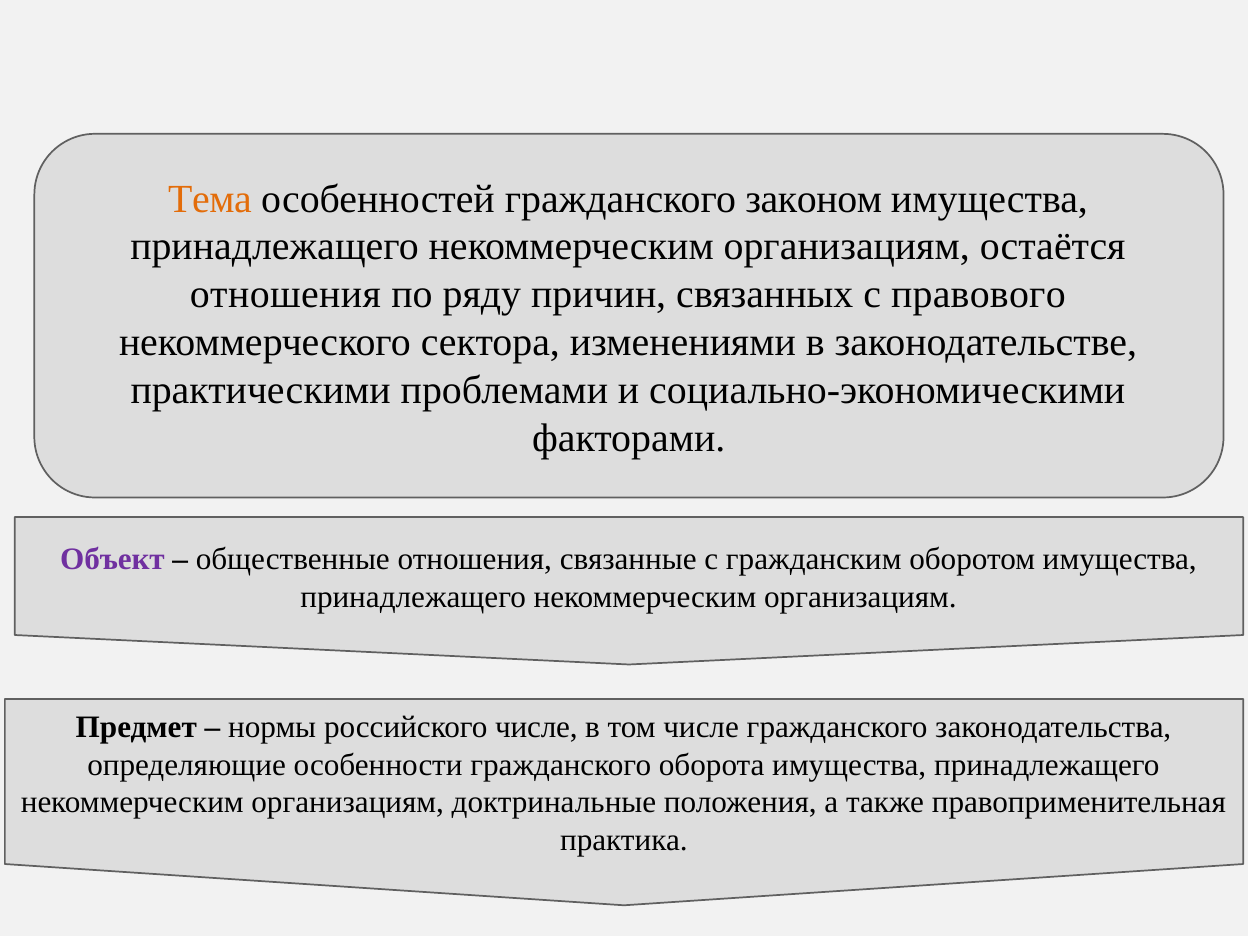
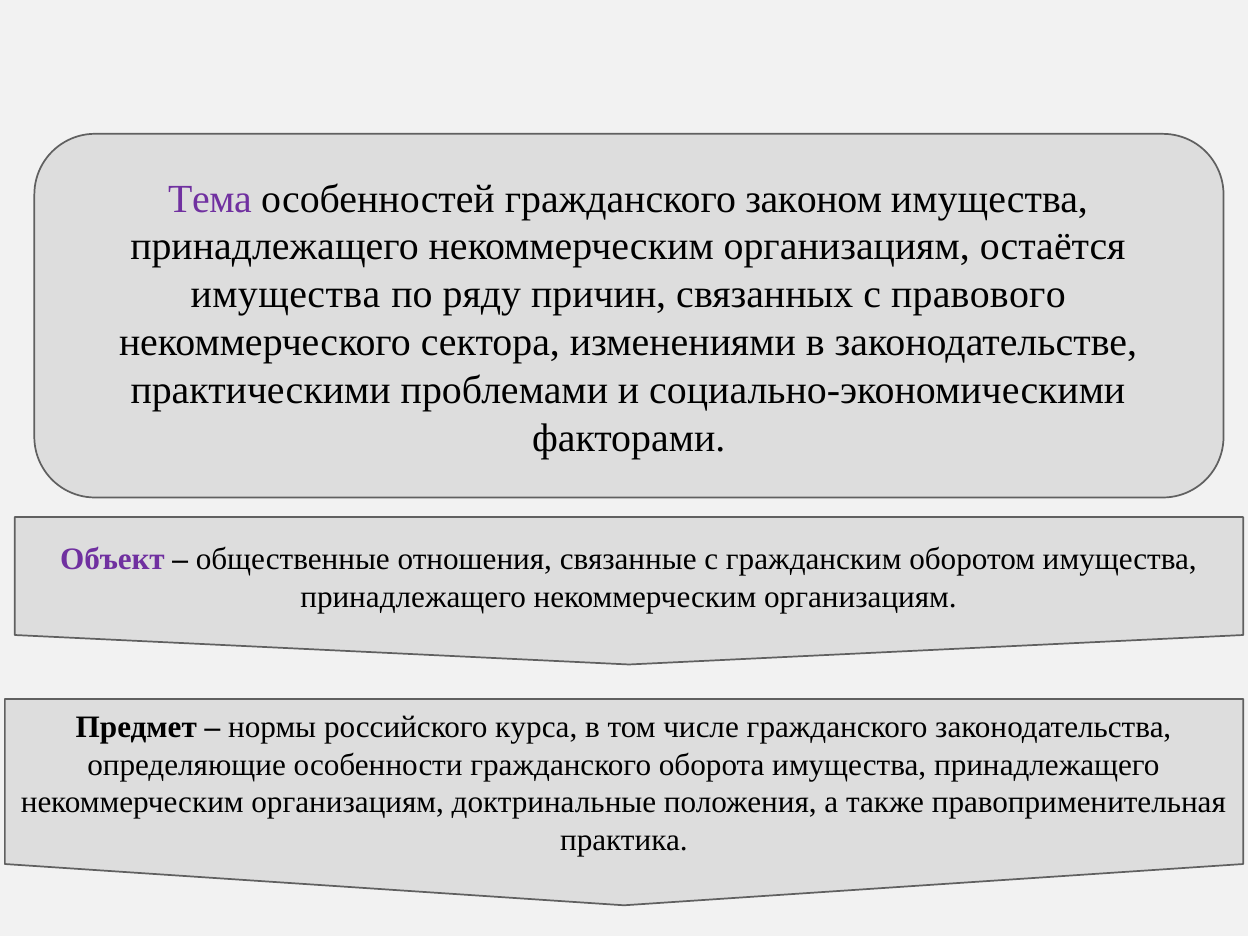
Тема colour: orange -> purple
отношения at (285, 295): отношения -> имущества
российского числе: числе -> курса
